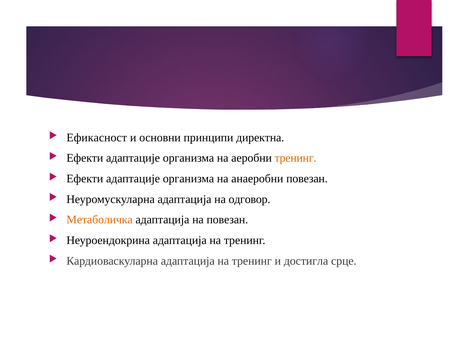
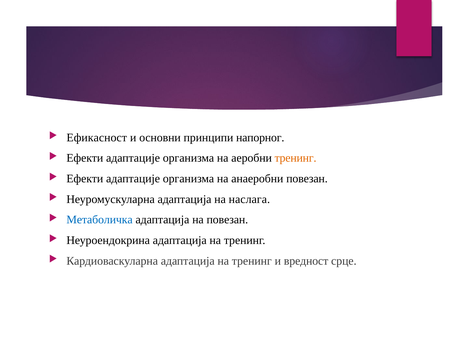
директна: директна -> напорног
одговор: одговор -> наслага
Метаболичка colour: orange -> blue
достигла: достигла -> вредност
